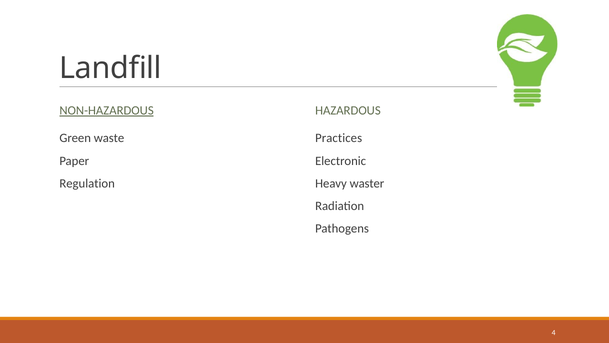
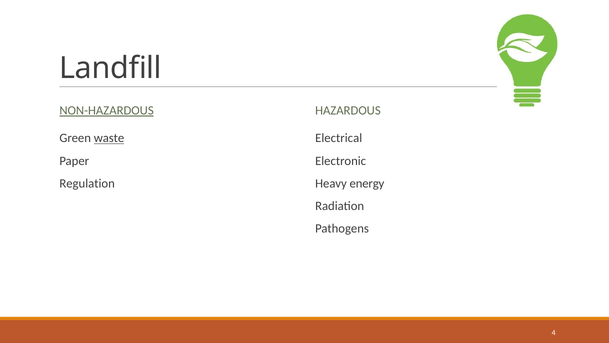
waste underline: none -> present
Practices: Practices -> Electrical
waster: waster -> energy
